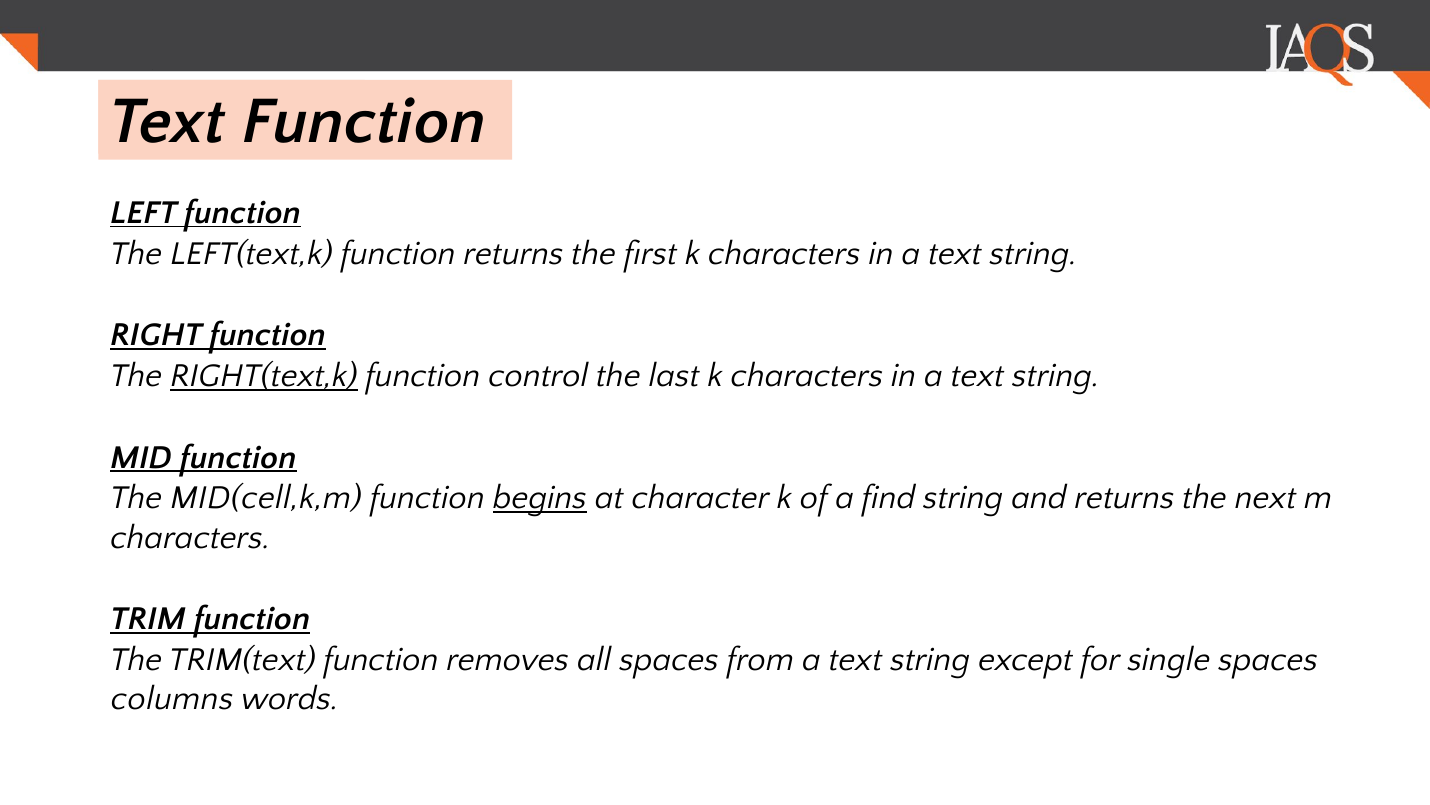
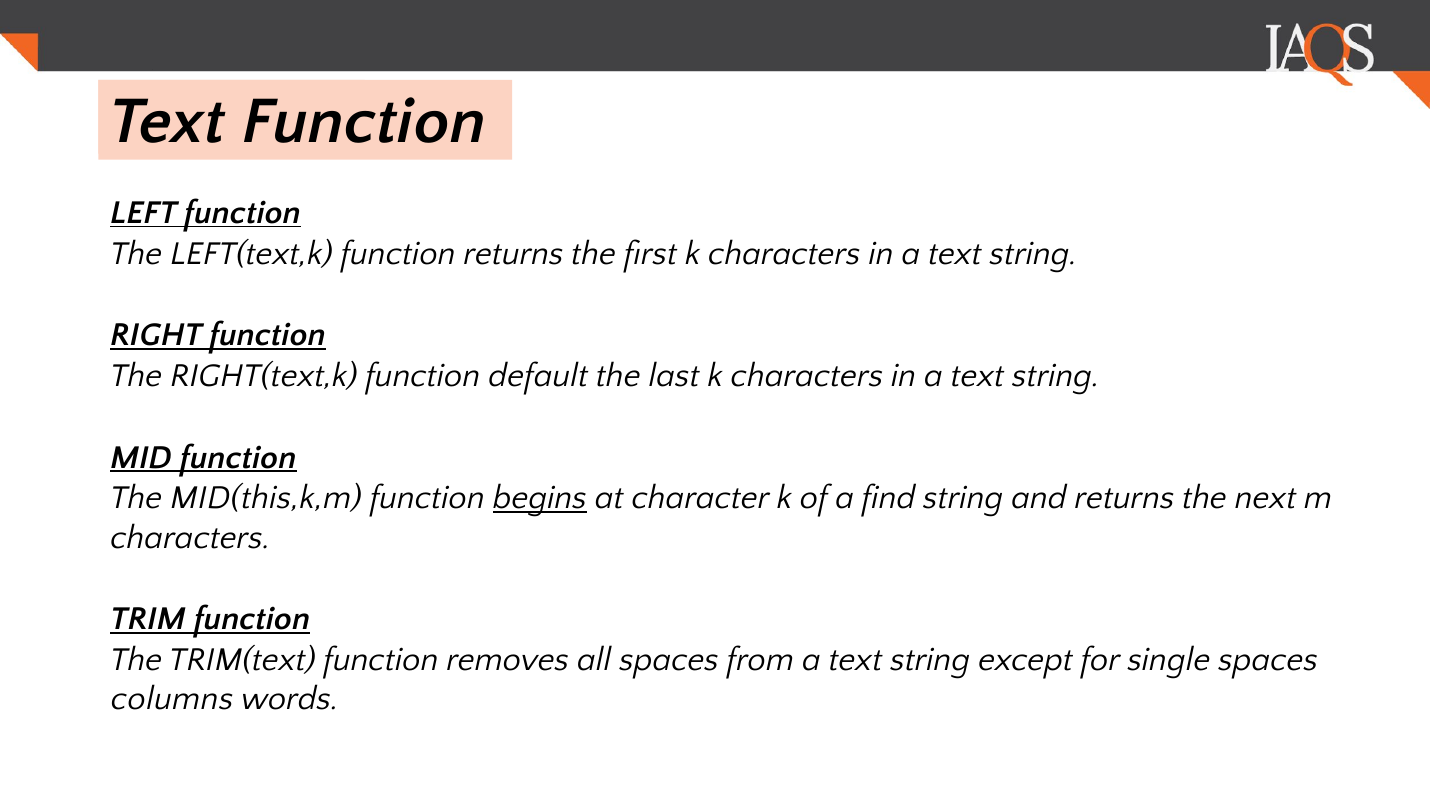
RIGHT(text,k underline: present -> none
control: control -> default
MID(cell,k,m: MID(cell,k,m -> MID(this,k,m
